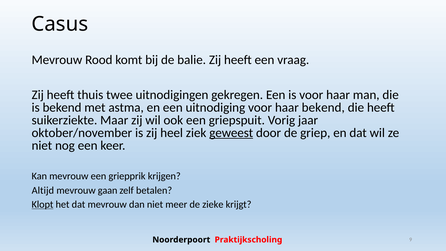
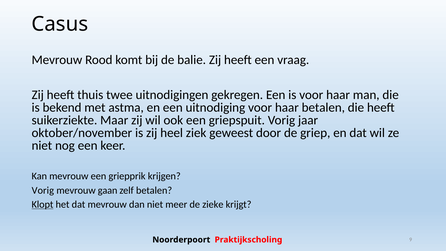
haar bekend: bekend -> betalen
geweest underline: present -> none
Altijd at (43, 190): Altijd -> Vorig
